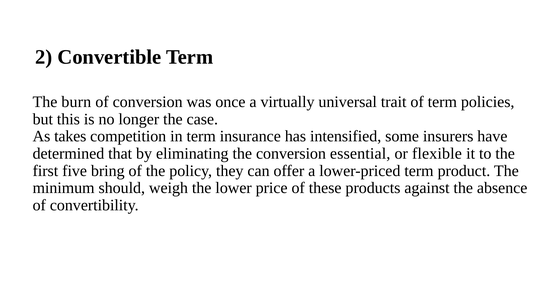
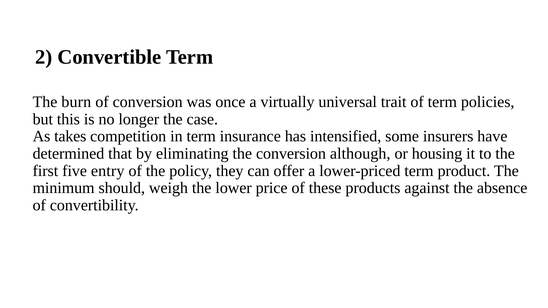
essential: essential -> although
flexible: flexible -> housing
bring: bring -> entry
